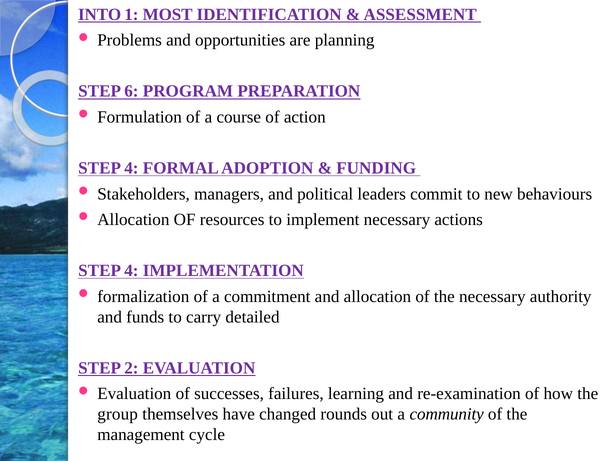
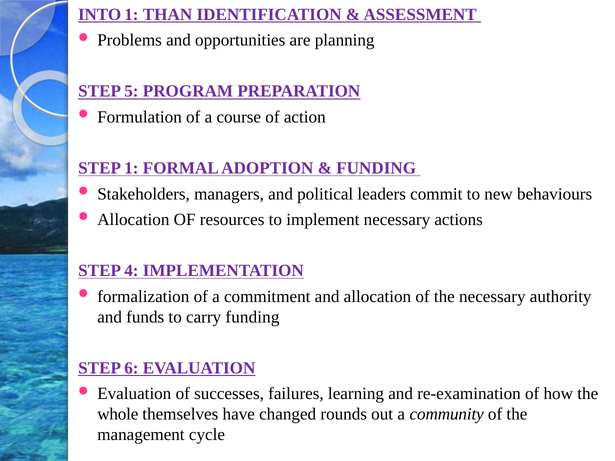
MOST: MOST -> THAN
6: 6 -> 5
4 at (131, 168): 4 -> 1
carry detailed: detailed -> funding
2: 2 -> 6
group: group -> whole
